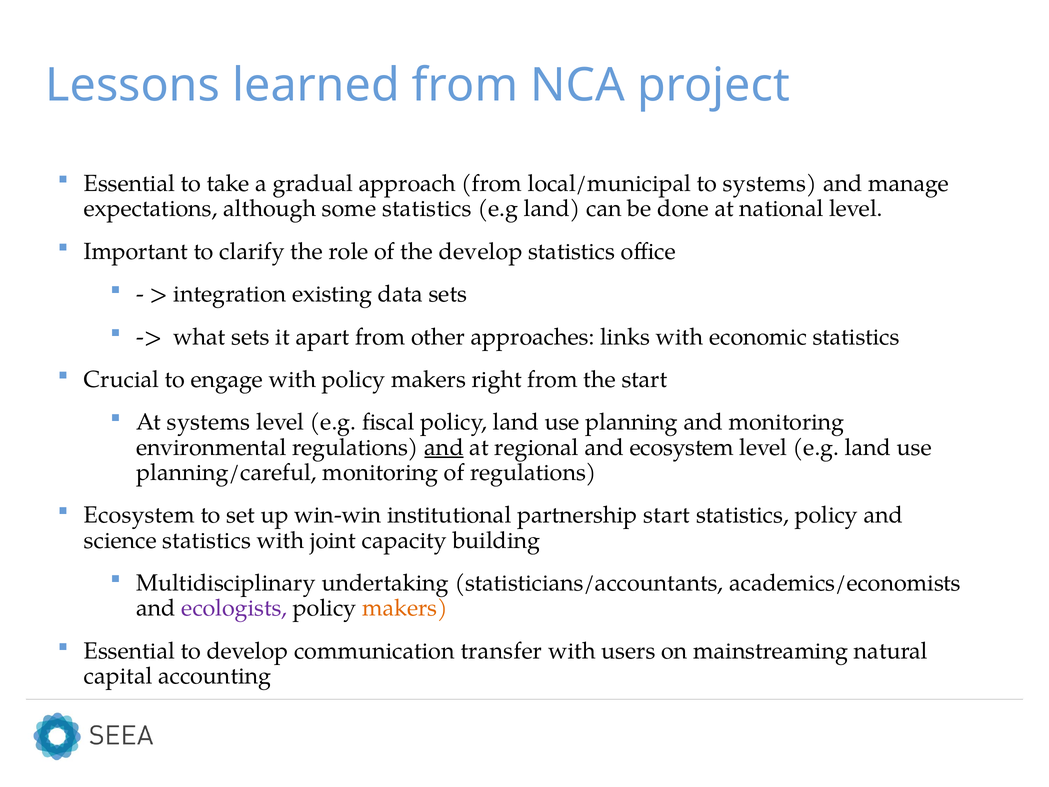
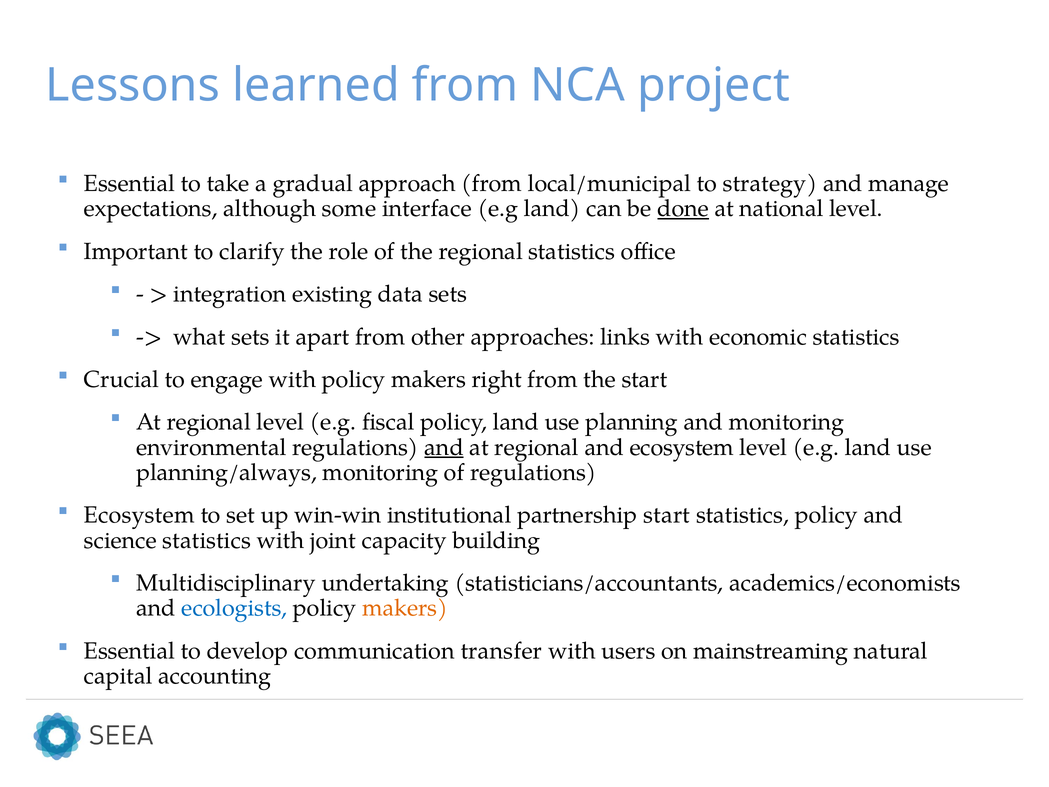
to systems: systems -> strategy
some statistics: statistics -> interface
done underline: none -> present
the develop: develop -> regional
systems at (209, 422): systems -> regional
planning/careful: planning/careful -> planning/always
ecologists colour: purple -> blue
